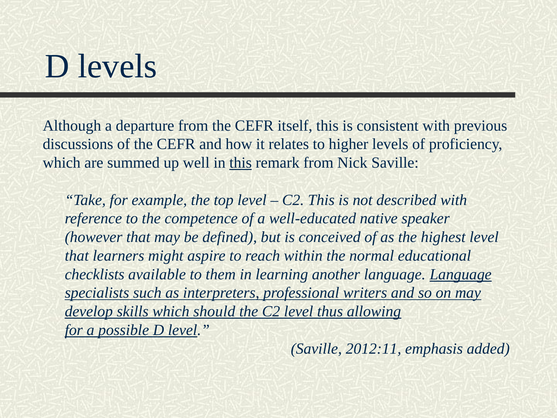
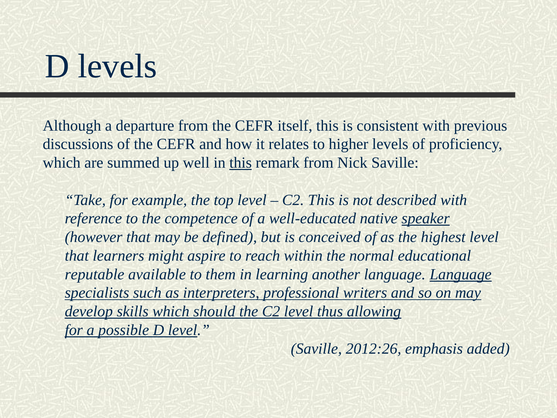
speaker underline: none -> present
checklists: checklists -> reputable
2012:11: 2012:11 -> 2012:26
